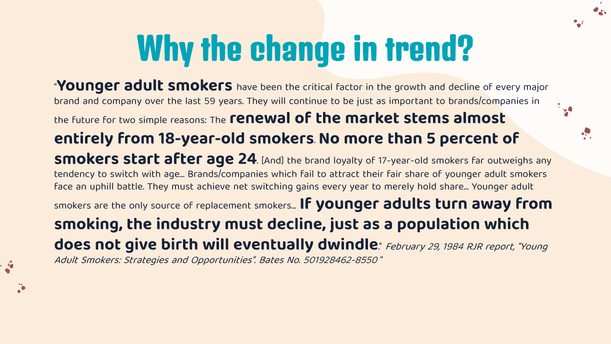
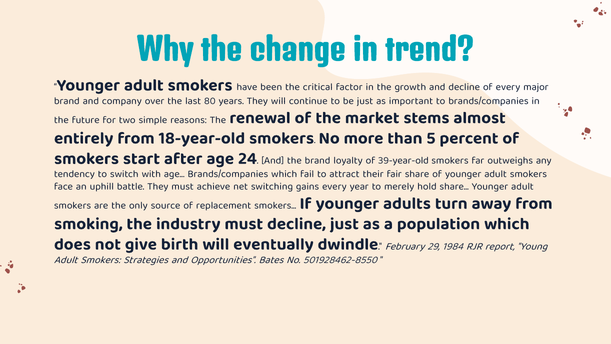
59: 59 -> 80
17-year-old: 17-year-old -> 39-year-old
